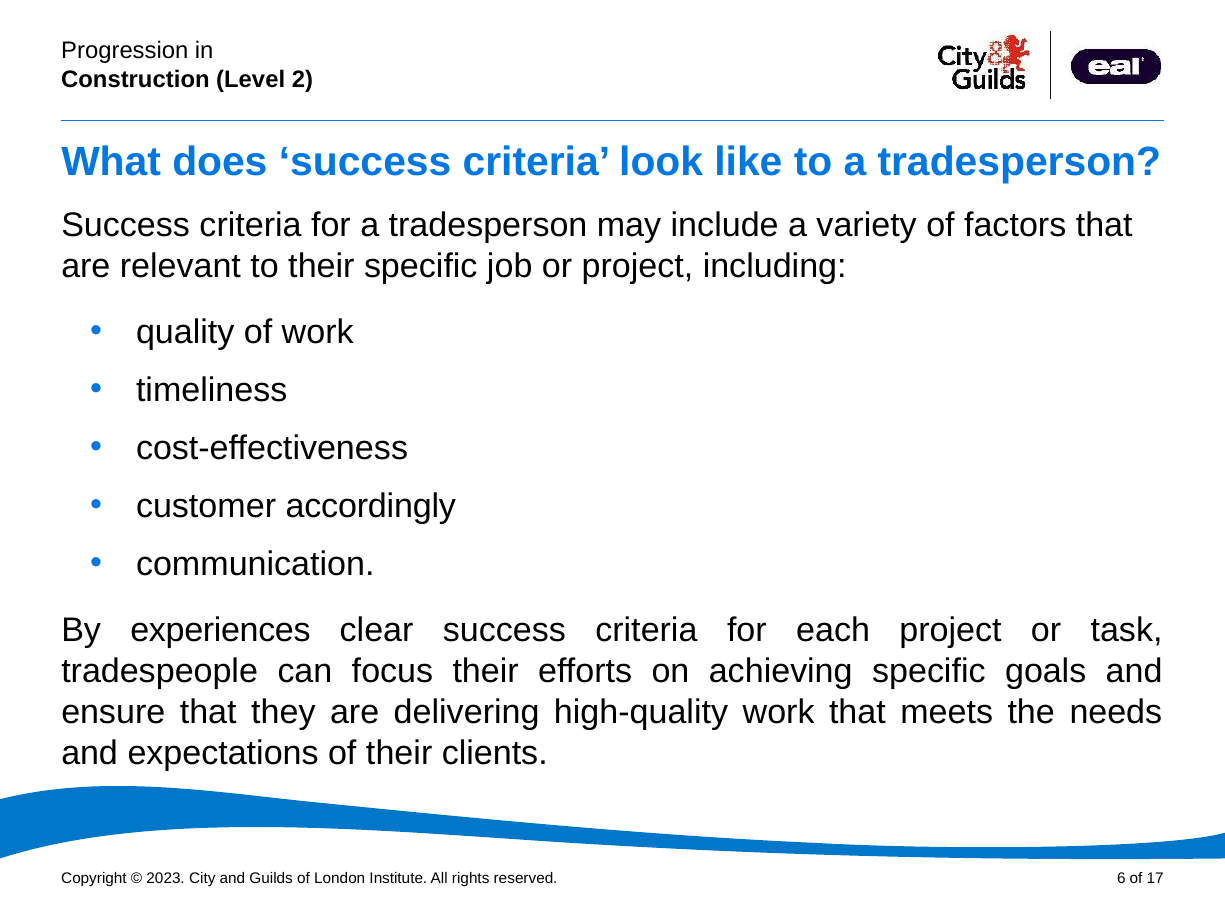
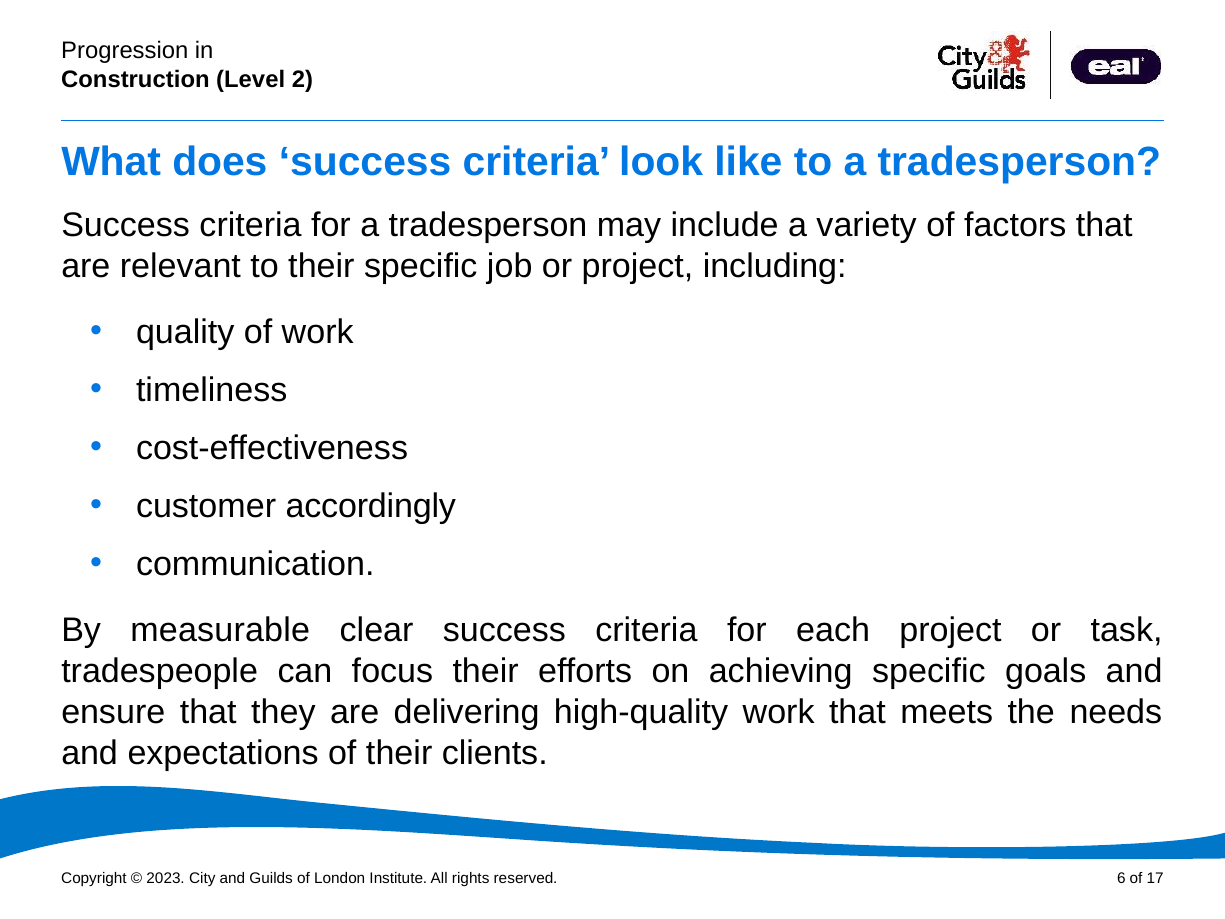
experiences: experiences -> measurable
